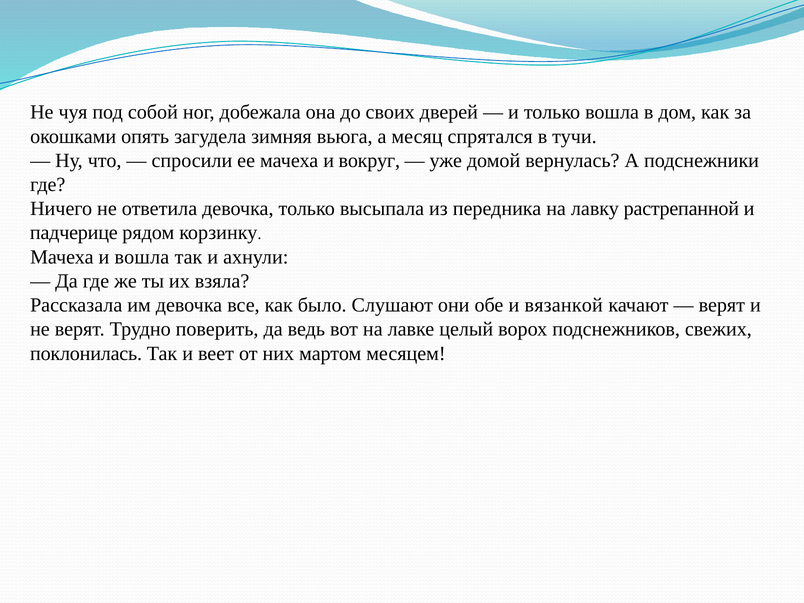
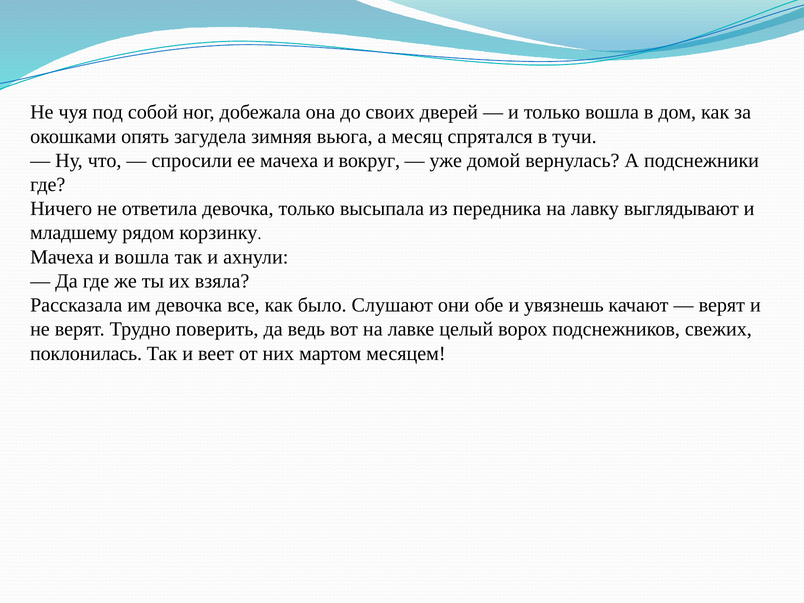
растрепанной: растрепанной -> выглядывают
падчерице: падчерице -> младшему
вязанкой: вязанкой -> увязнешь
